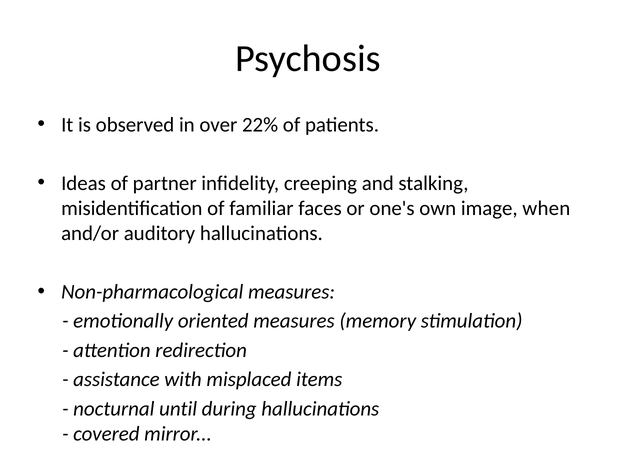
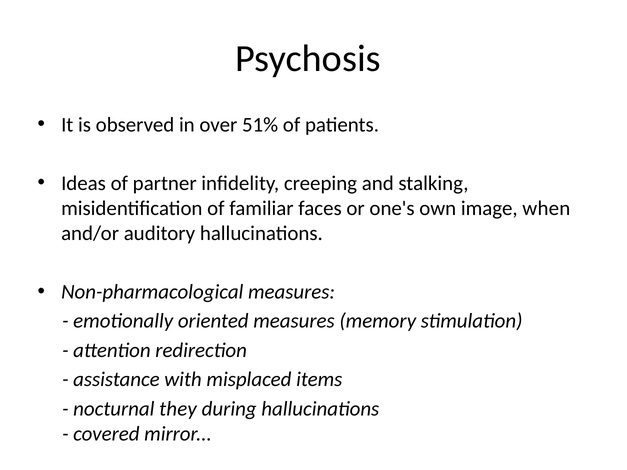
22%: 22% -> 51%
until: until -> they
